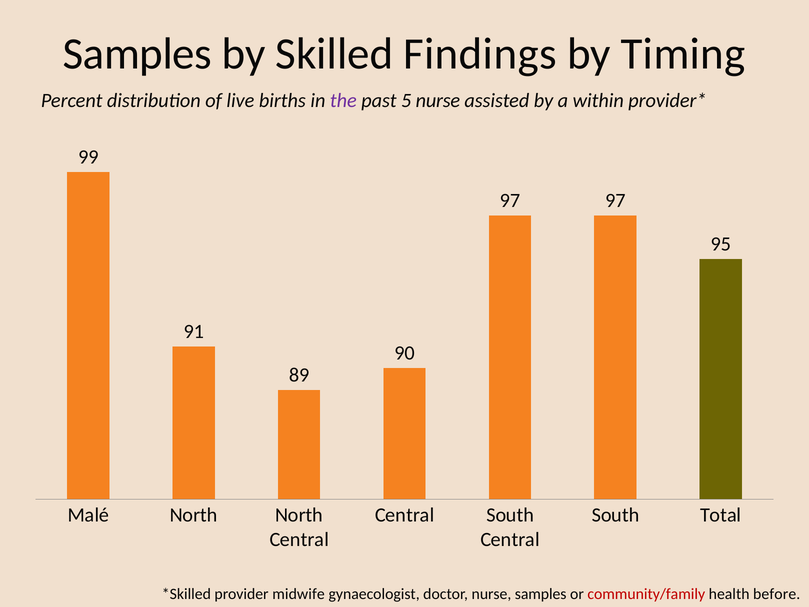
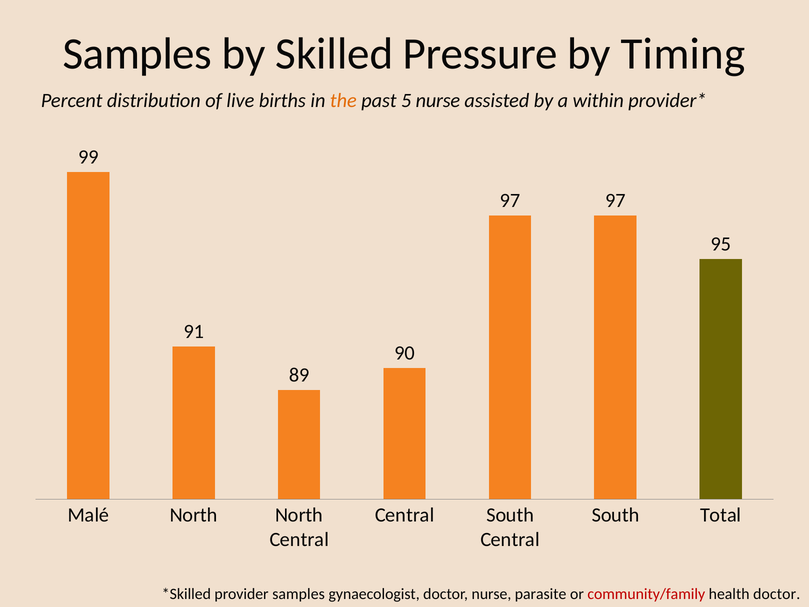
Findings: Findings -> Pressure
the colour: purple -> orange
provider midwife: midwife -> samples
nurse samples: samples -> parasite
health before: before -> doctor
